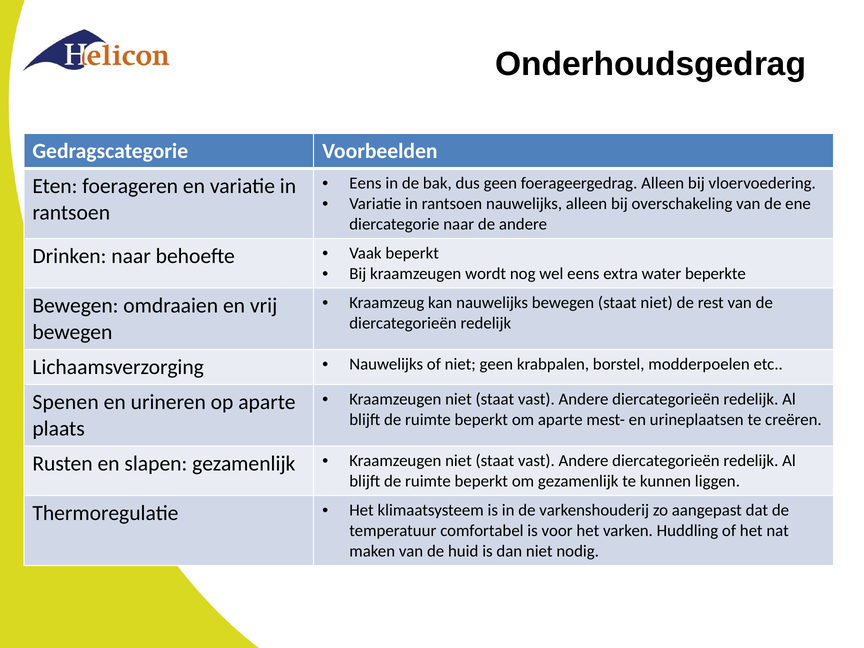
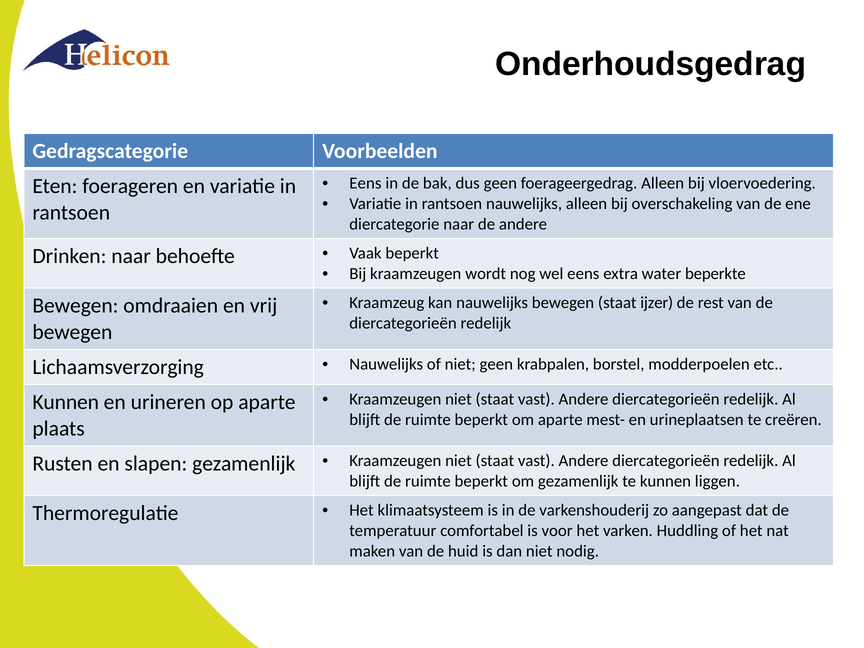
staat niet: niet -> ijzer
Spenen at (66, 402): Spenen -> Kunnen
